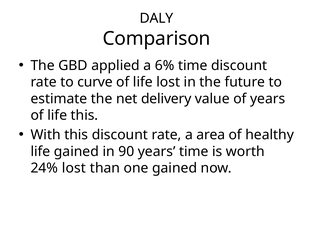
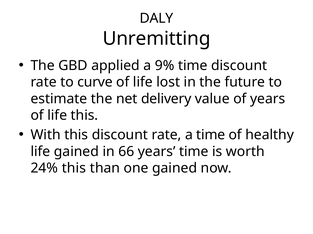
Comparison: Comparison -> Unremitting
6%: 6% -> 9%
a area: area -> time
90: 90 -> 66
24% lost: lost -> this
